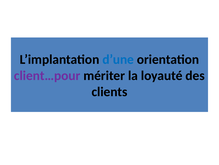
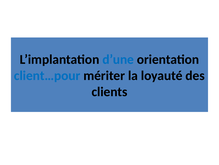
client…pour colour: purple -> blue
